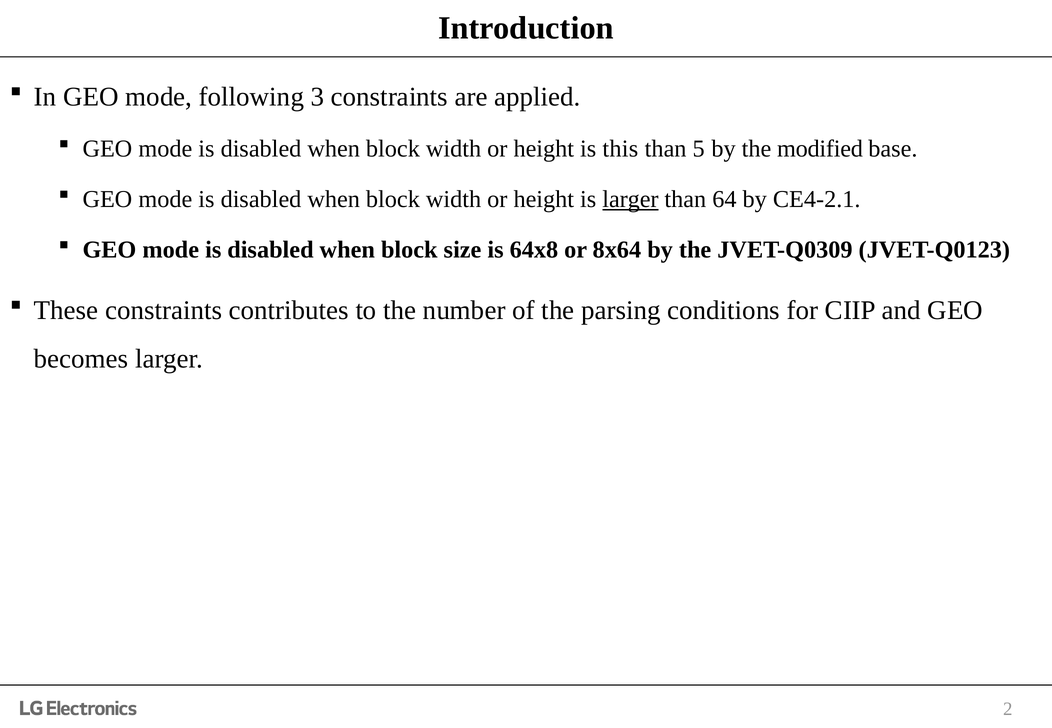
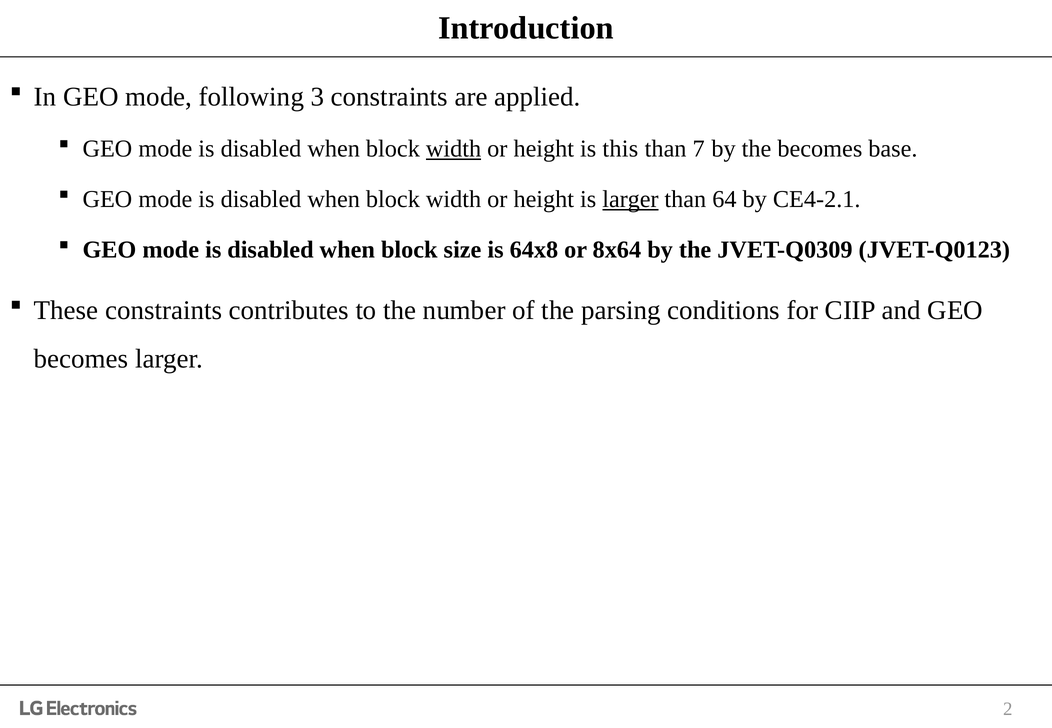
width at (454, 149) underline: none -> present
5: 5 -> 7
the modified: modified -> becomes
